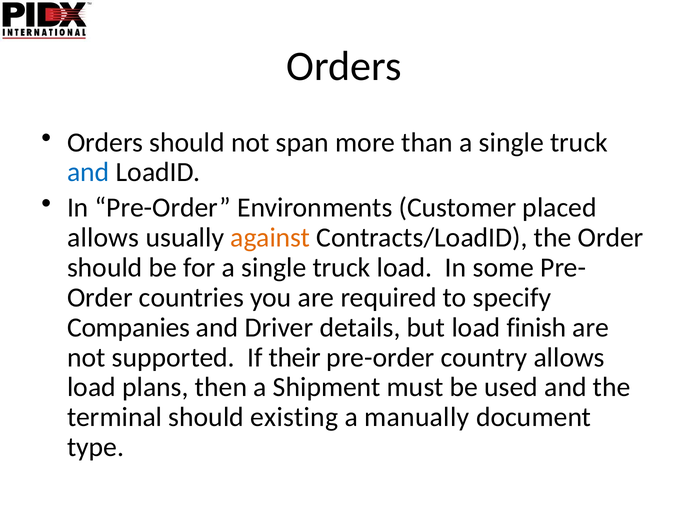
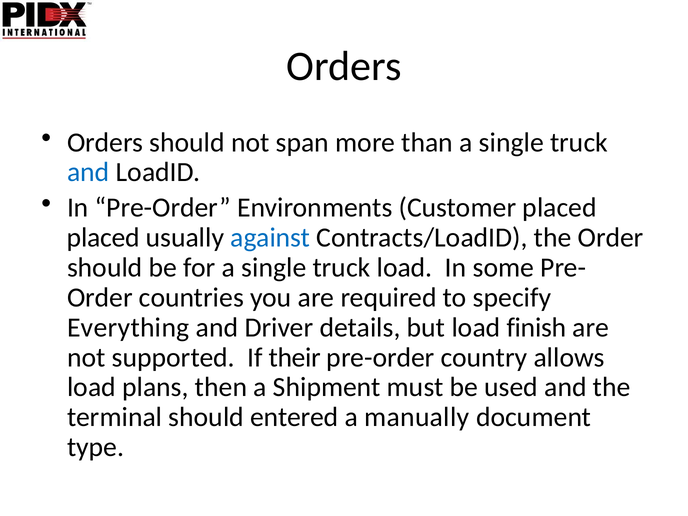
allows at (103, 238): allows -> placed
against colour: orange -> blue
Companies: Companies -> Everything
existing: existing -> entered
